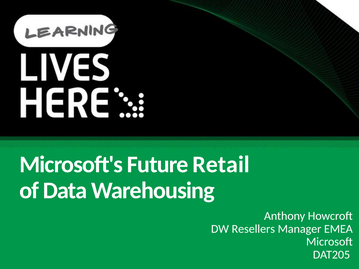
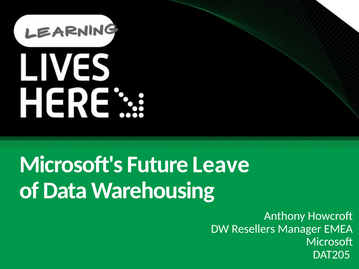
Retail: Retail -> Leave
